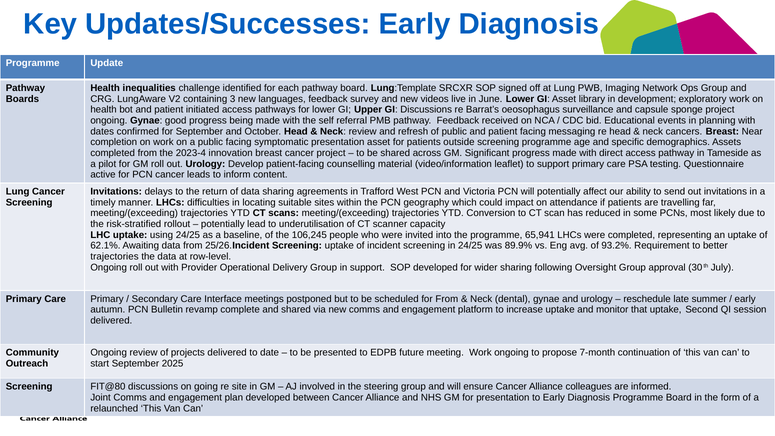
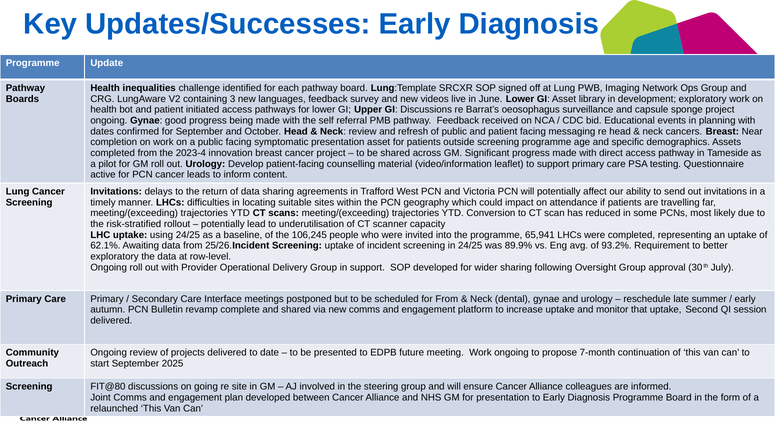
trajectories at (115, 257): trajectories -> exploratory
